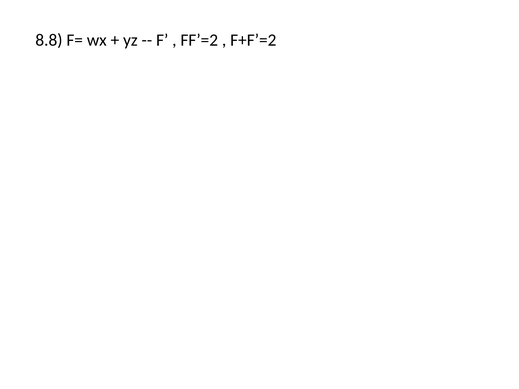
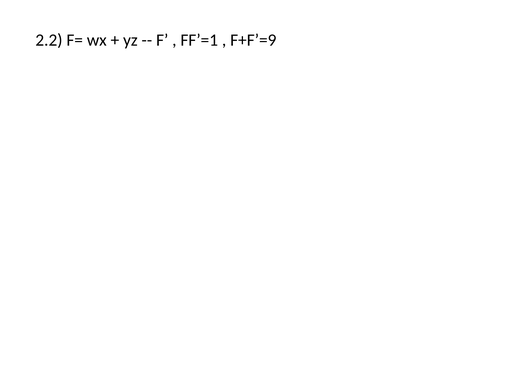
8.8: 8.8 -> 2.2
FF’=2: FF’=2 -> FF’=1
F+F’=2: F+F’=2 -> F+F’=9
